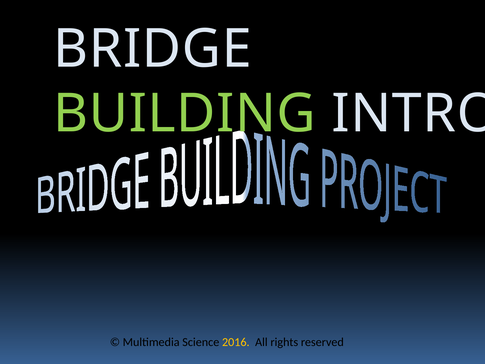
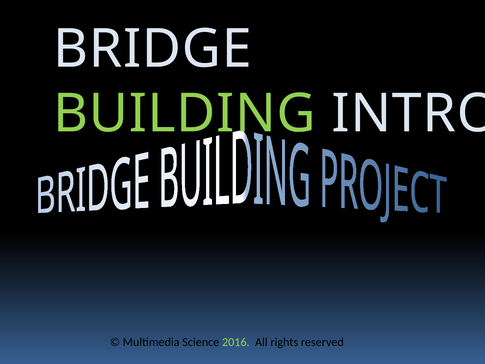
2016 colour: yellow -> light green
